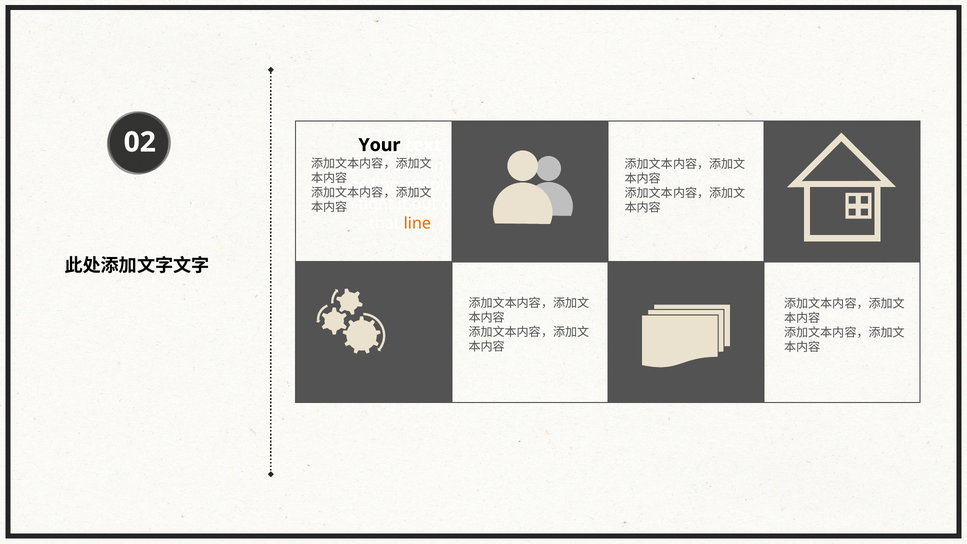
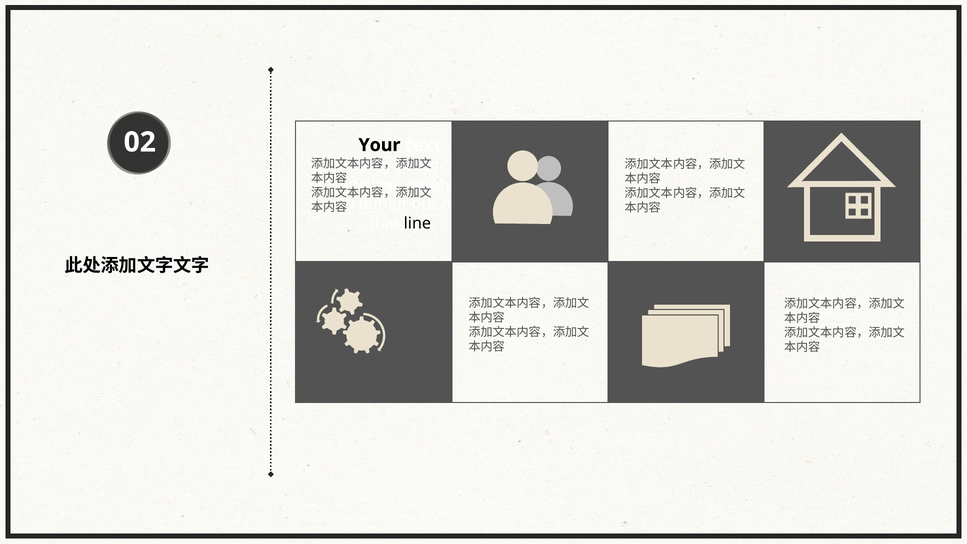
line at (417, 223) colour: orange -> black
